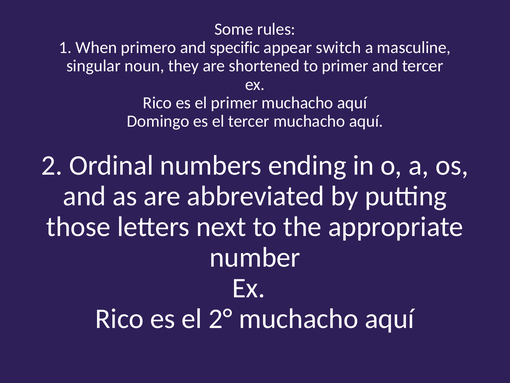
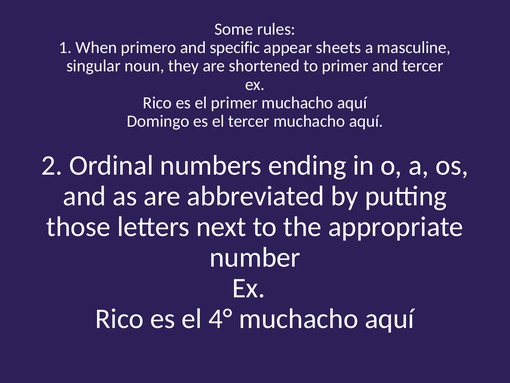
switch: switch -> sheets
2°: 2° -> 4°
